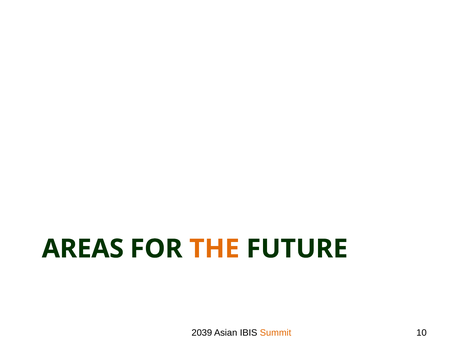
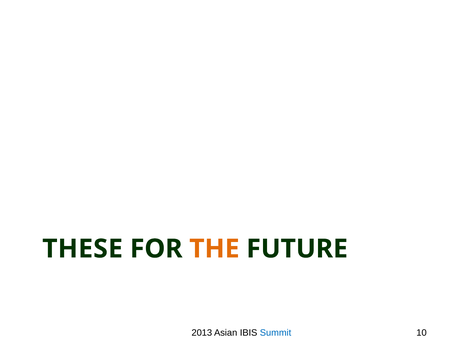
AREAS: AREAS -> THESE
2039: 2039 -> 2013
Summit colour: orange -> blue
